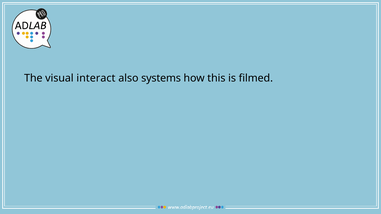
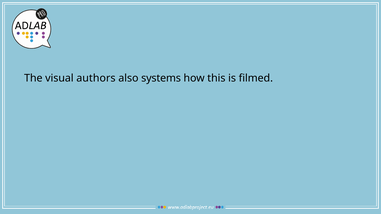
interact: interact -> authors
